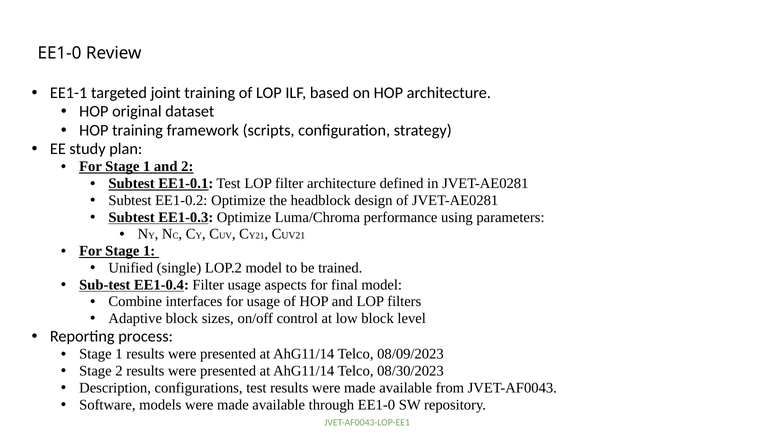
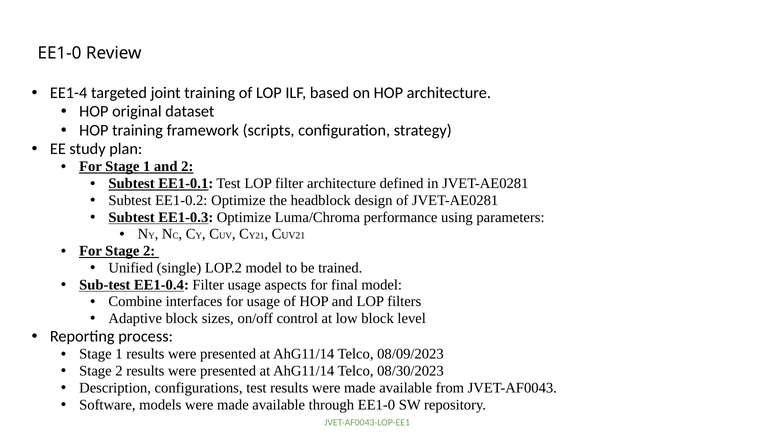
EE1-1: EE1-1 -> EE1-4
1 at (149, 251): 1 -> 2
